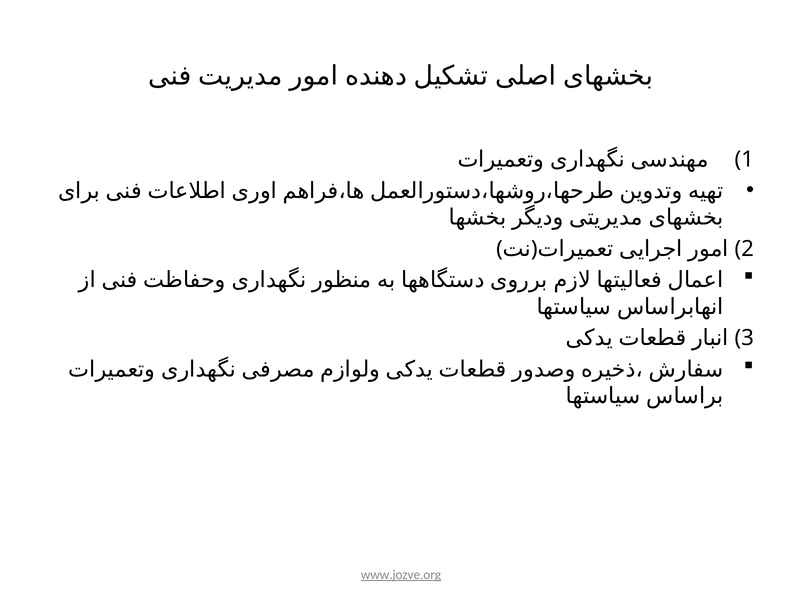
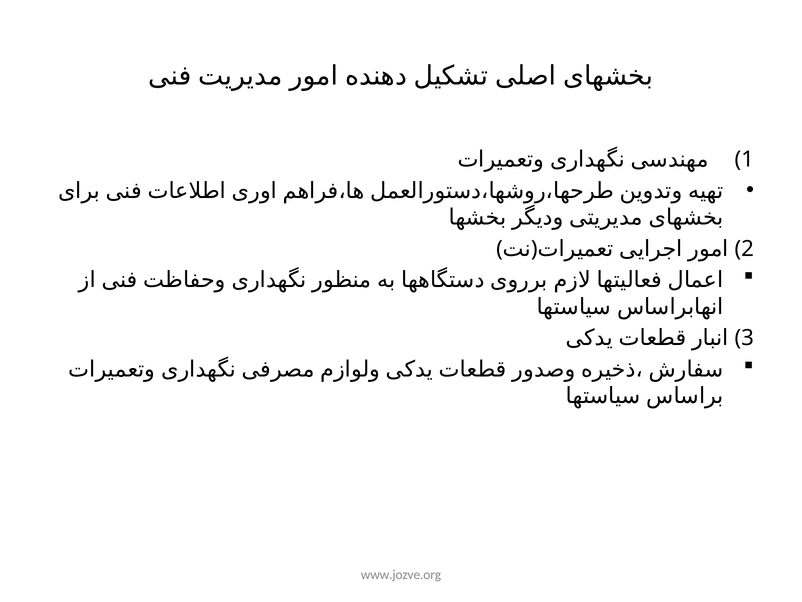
www.jozve.org underline: present -> none
